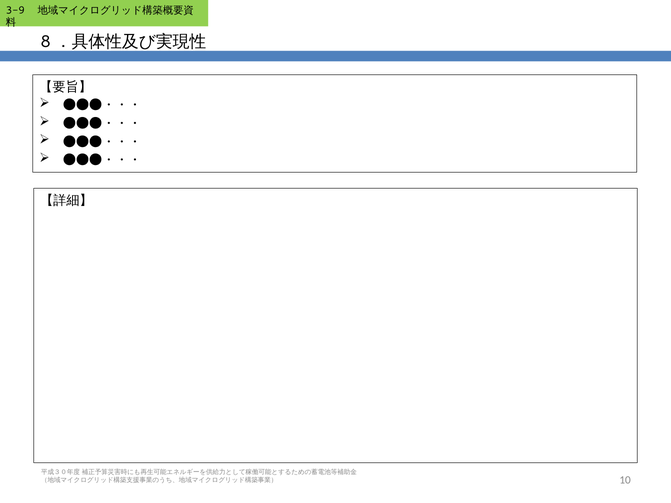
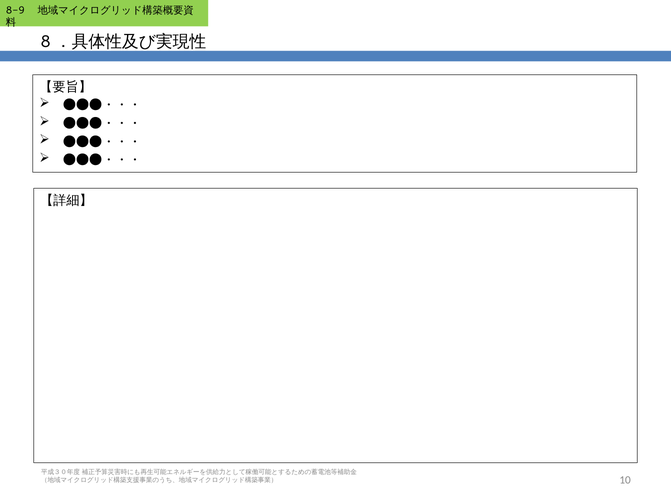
3-9: 3-9 -> 8-9
